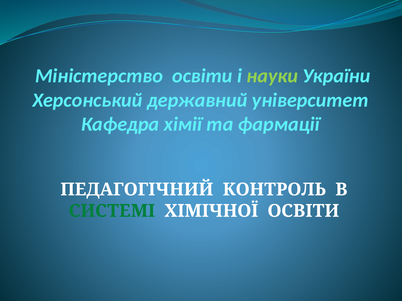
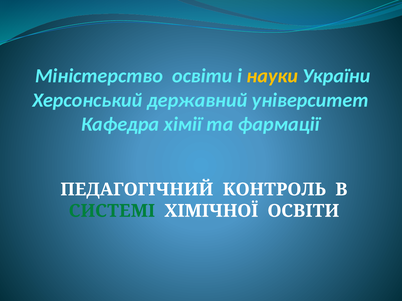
науки colour: light green -> yellow
